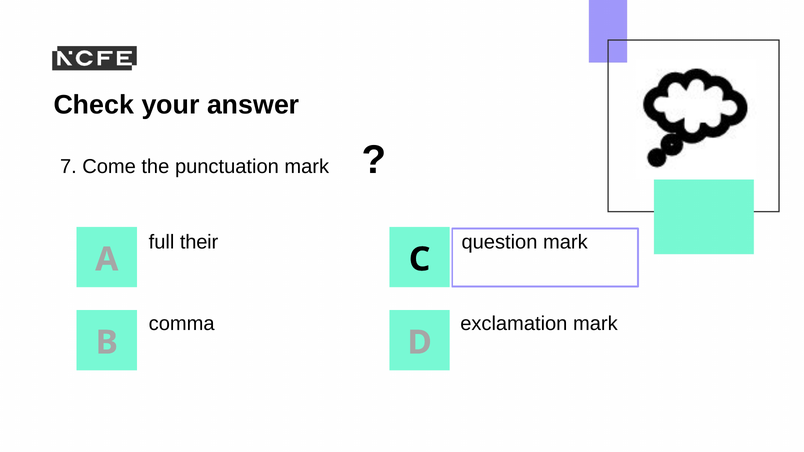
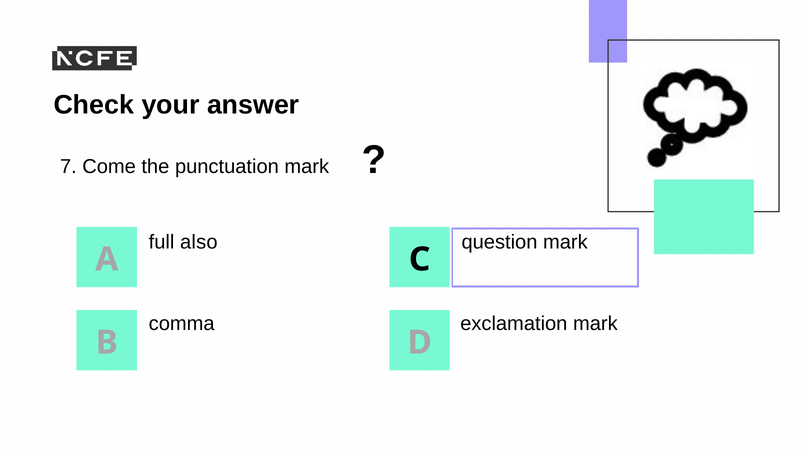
their: their -> also
